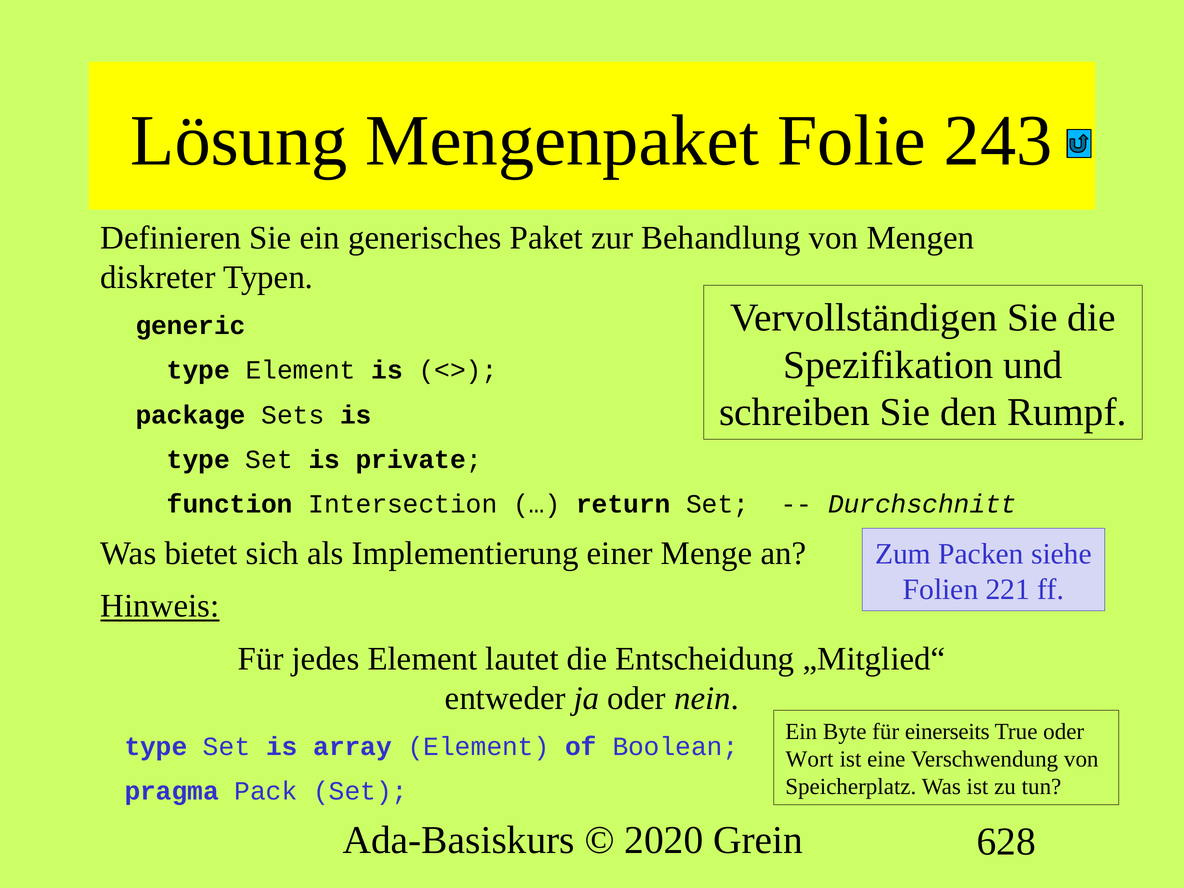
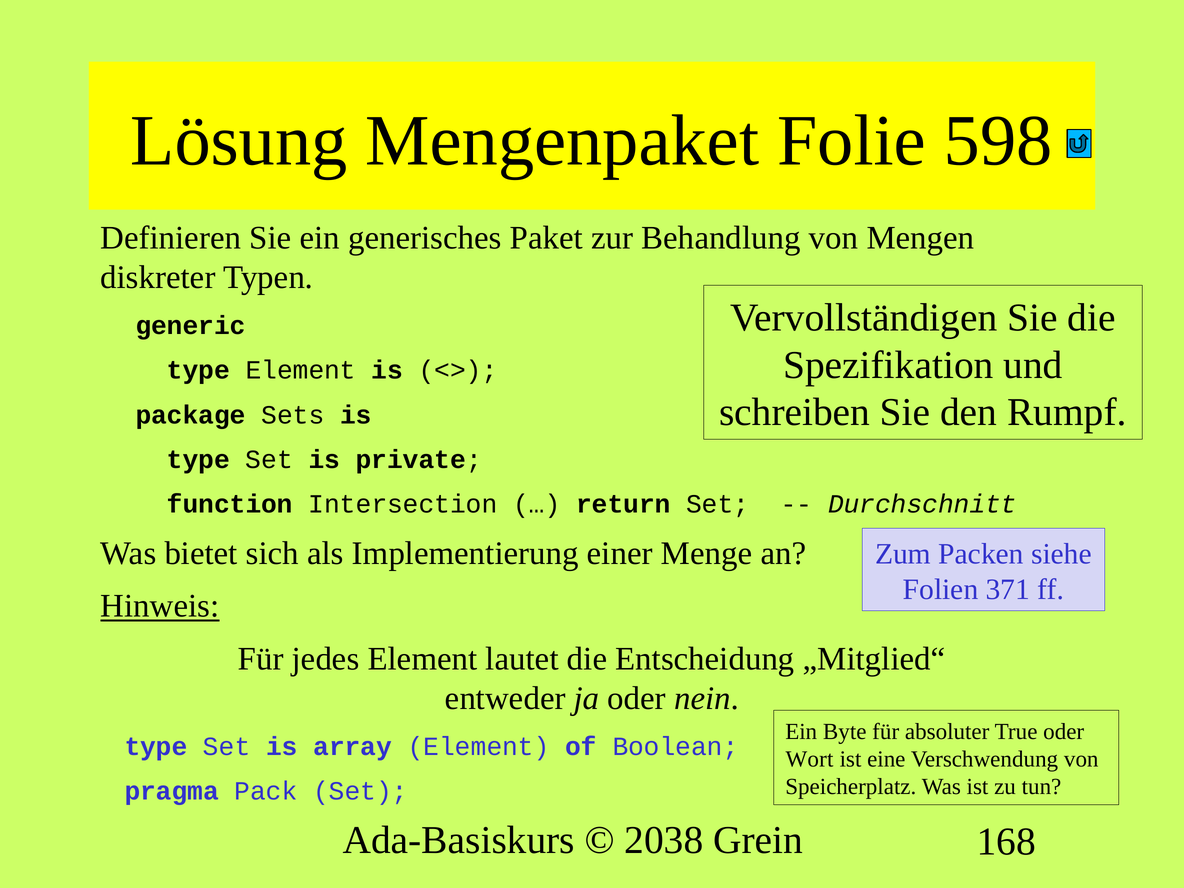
243: 243 -> 598
221: 221 -> 371
einerseits: einerseits -> absoluter
2020: 2020 -> 2038
628: 628 -> 168
